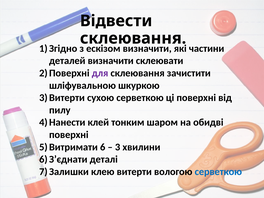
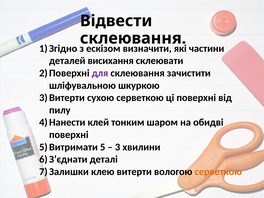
деталей визначити: визначити -> висихання
6: 6 -> 5
серветкою at (218, 172) colour: blue -> orange
